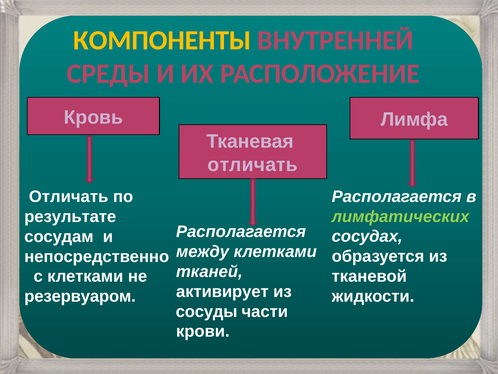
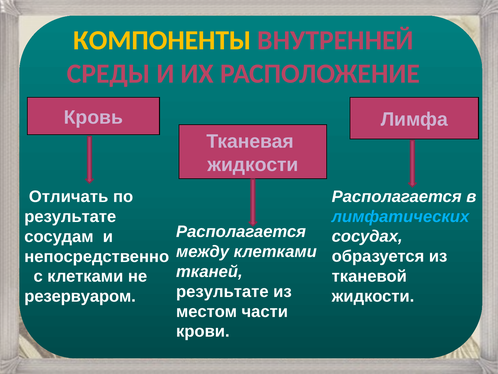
отличать at (253, 164): отличать -> жидкости
лимфатических colour: light green -> light blue
активирует at (222, 291): активирует -> результате
сосуды: сосуды -> местом
